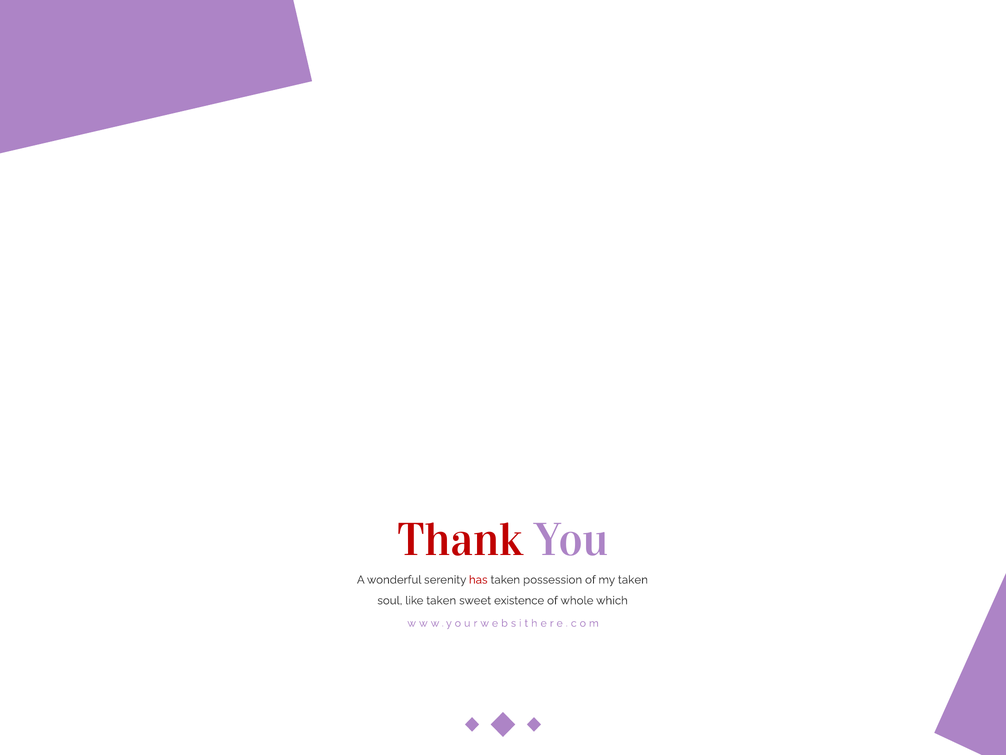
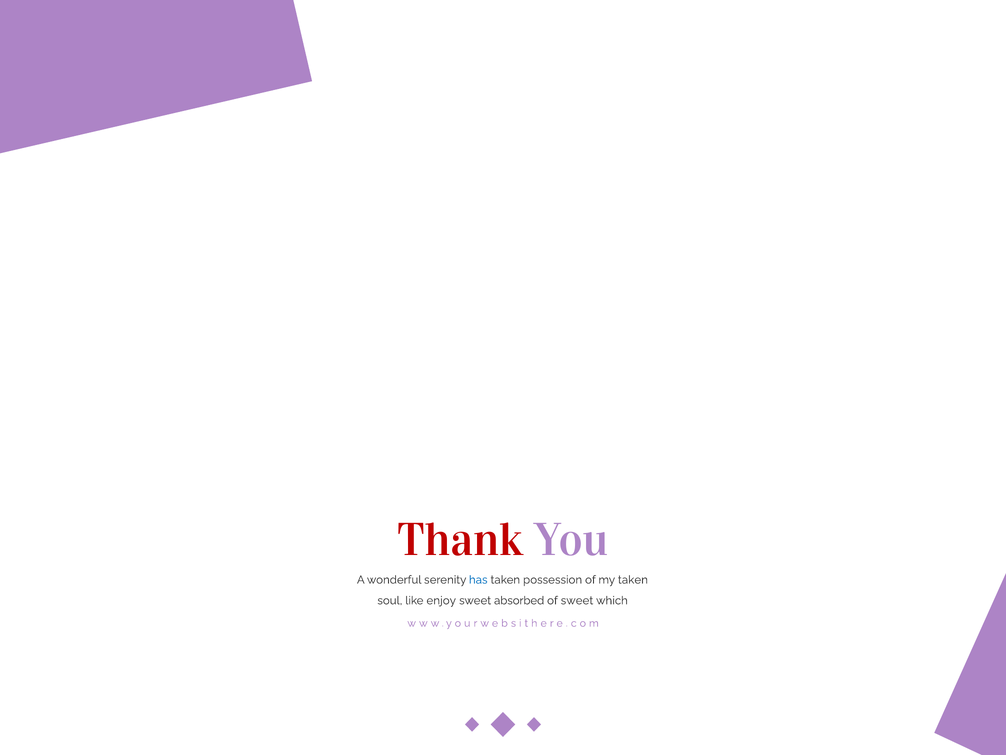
has colour: red -> blue
like taken: taken -> enjoy
existence: existence -> absorbed
of whole: whole -> sweet
